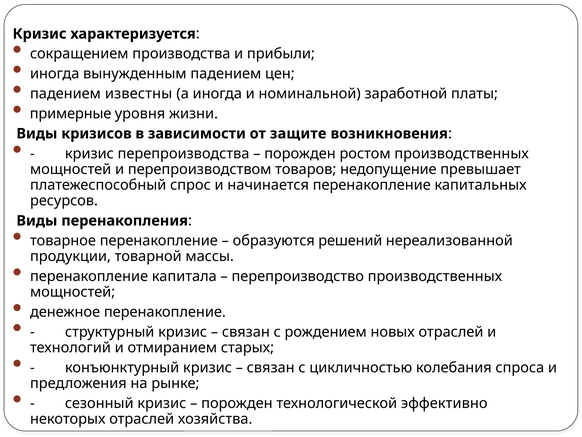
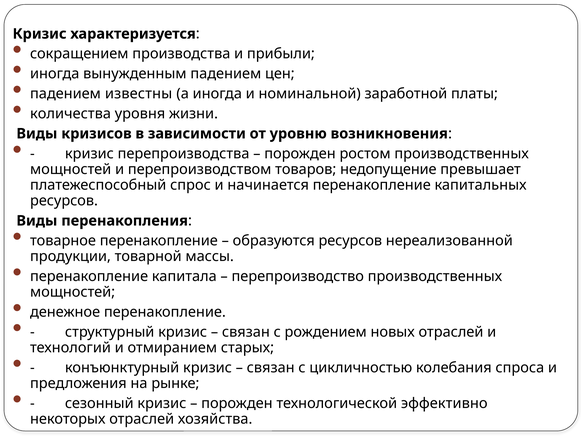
примерные: примерные -> количества
защите: защите -> уровню
образуются решений: решений -> ресурсов
